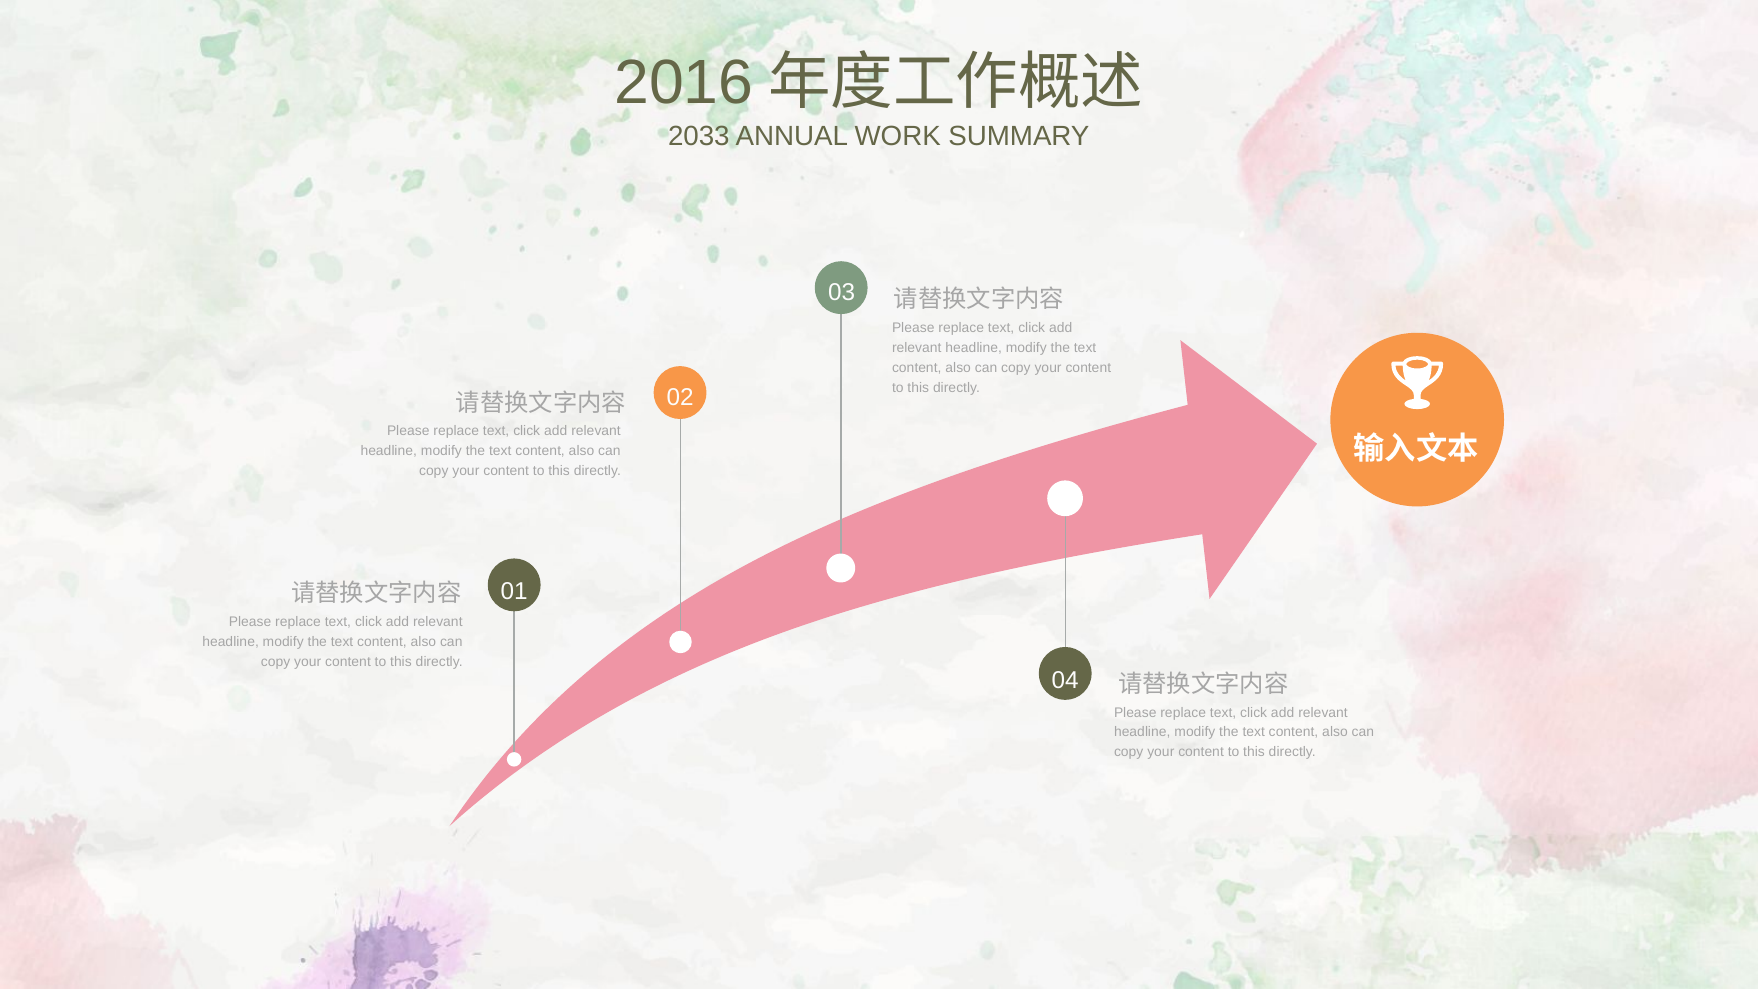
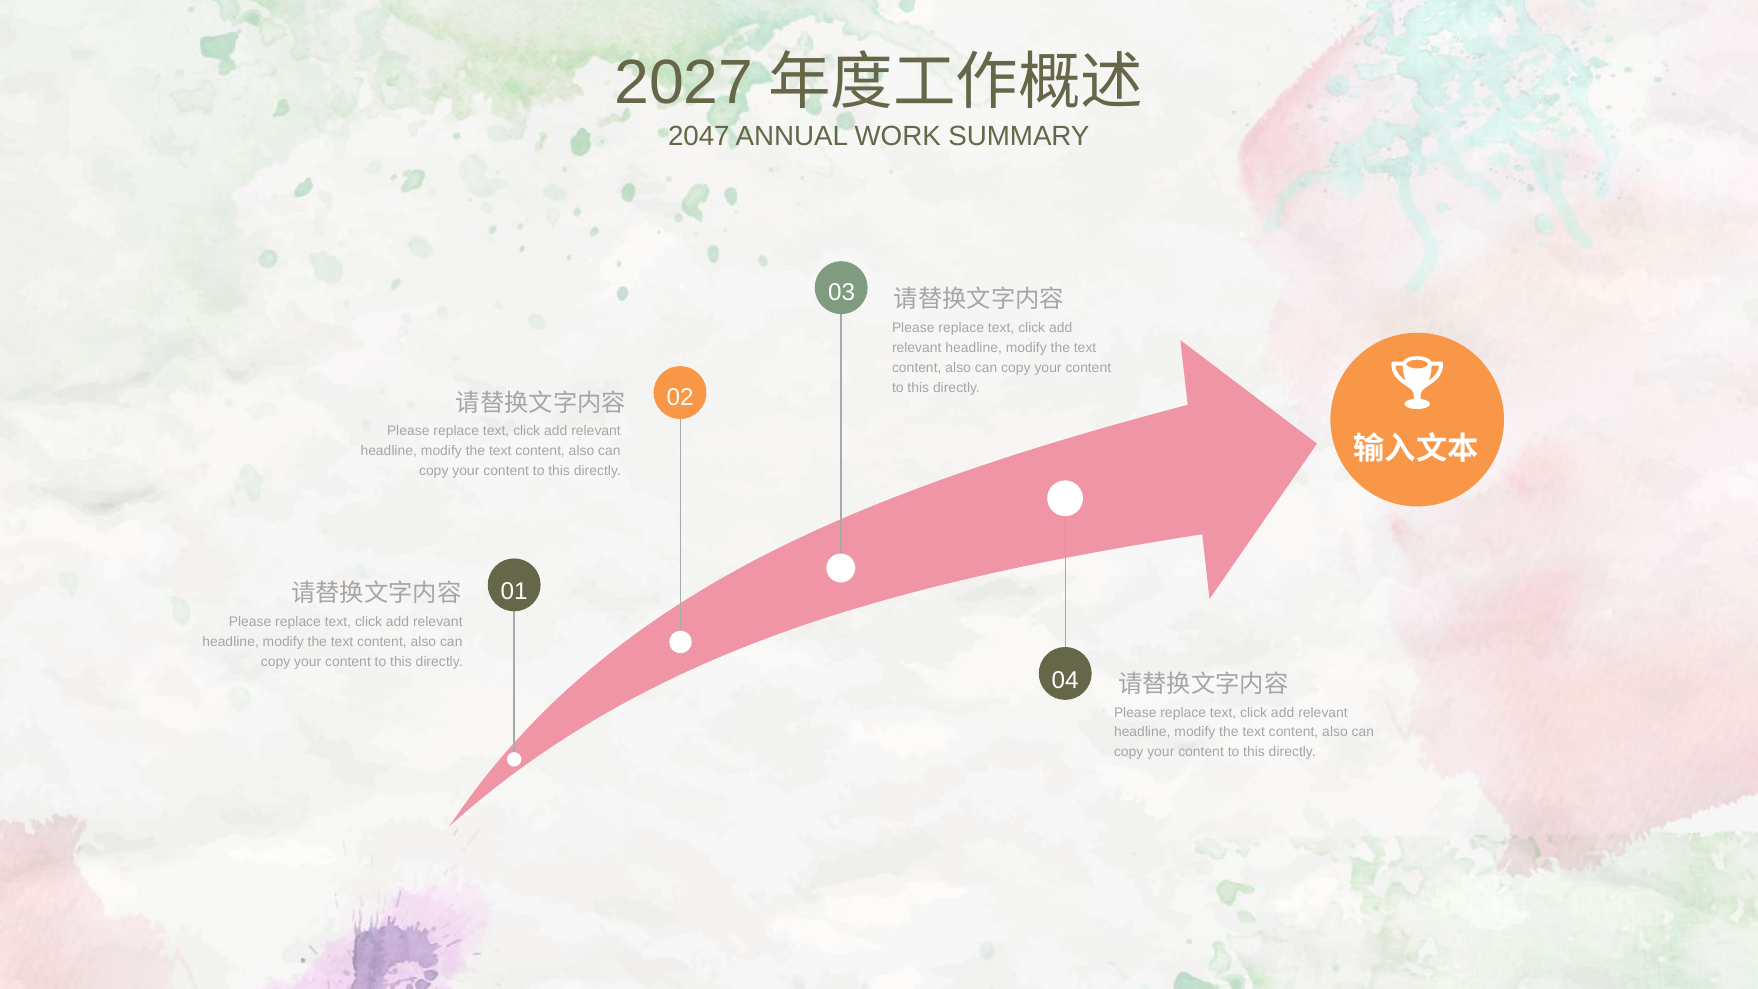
2016: 2016 -> 2027
2033: 2033 -> 2047
